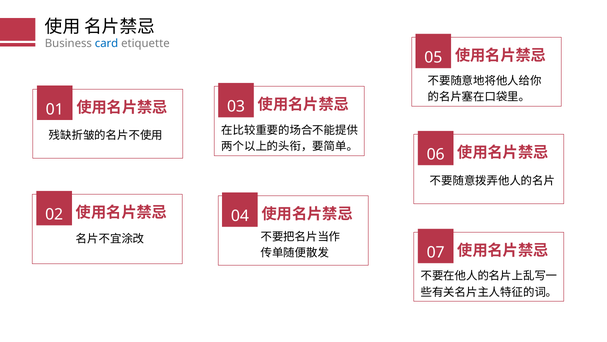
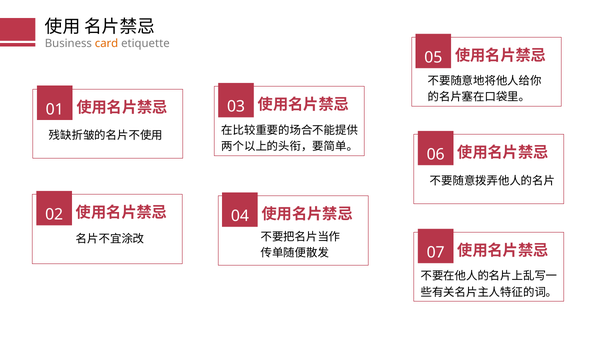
card colour: blue -> orange
